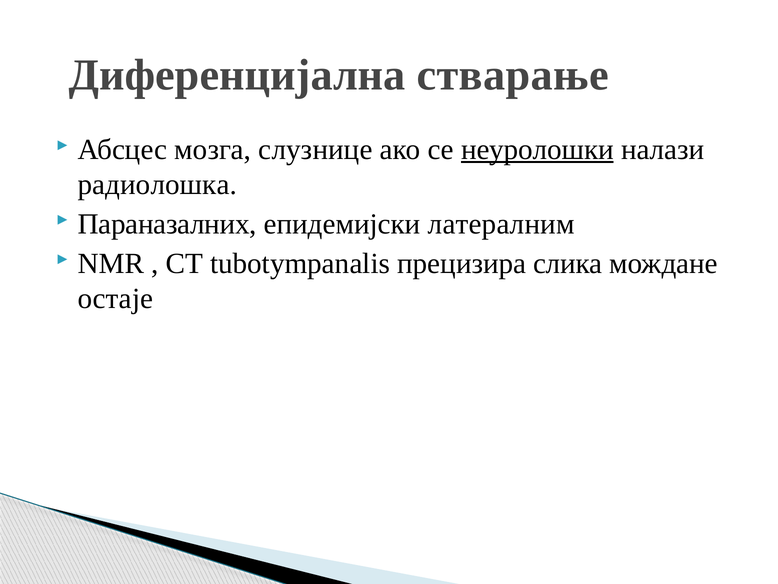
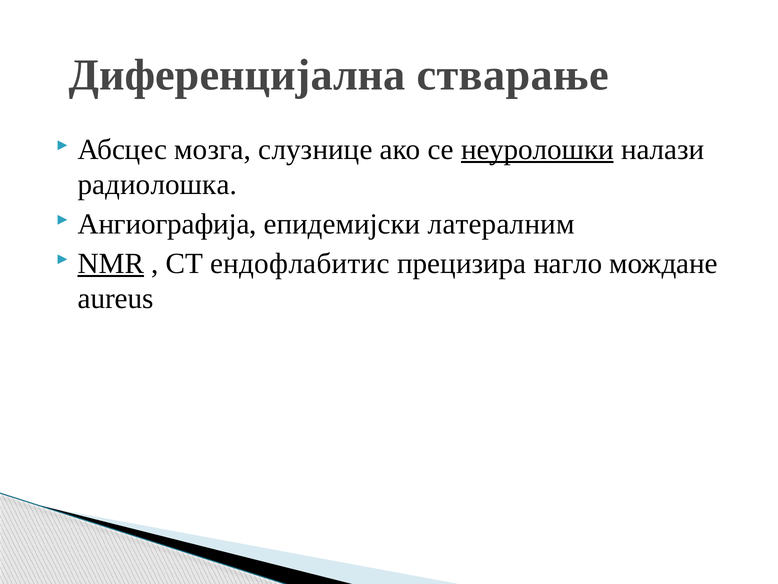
Параназалних: Параназалних -> Ангиографија
NMR underline: none -> present
tubotympanalis: tubotympanalis -> ендофлабитис
слика: слика -> нагло
остаје: остаје -> aureus
